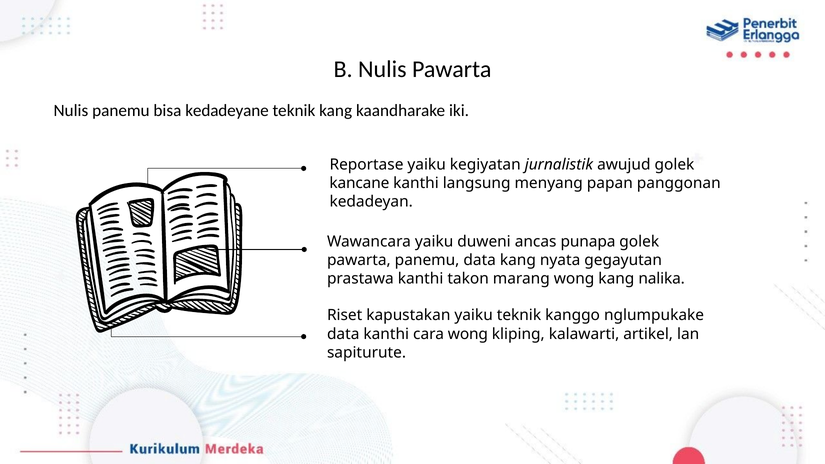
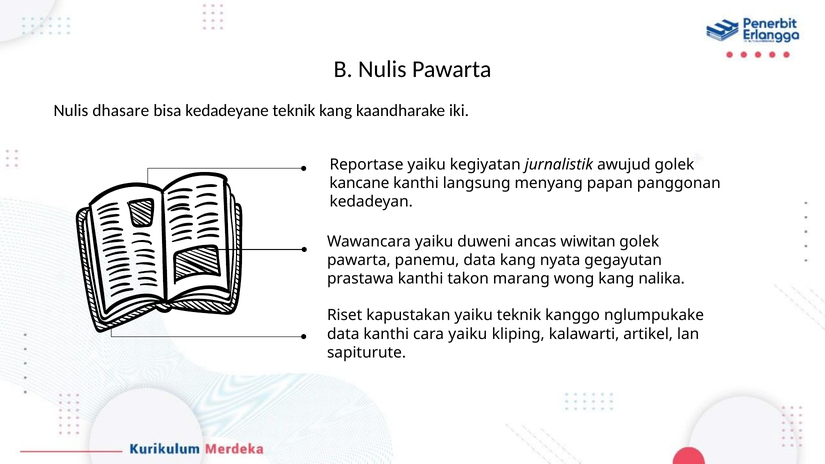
Nulis panemu: panemu -> dhasare
punapa: punapa -> wiwitan
cara wong: wong -> yaiku
